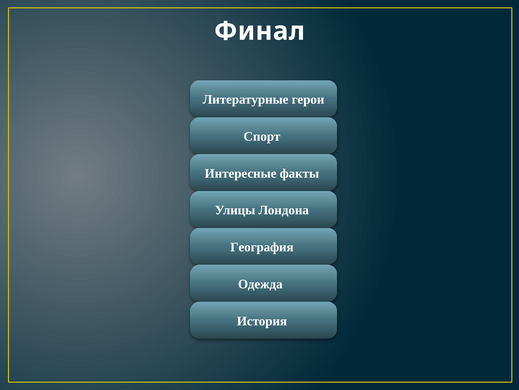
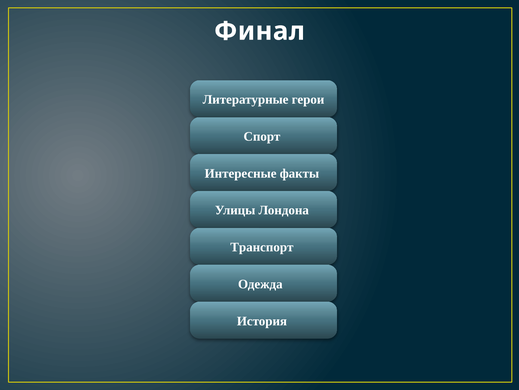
География: География -> Транспорт
